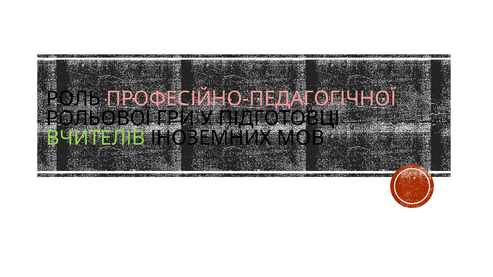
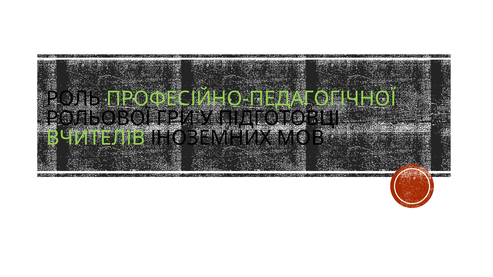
ПРОФЕСІЙНО-ПЕДАГОГІЧНОЇ colour: pink -> light green
